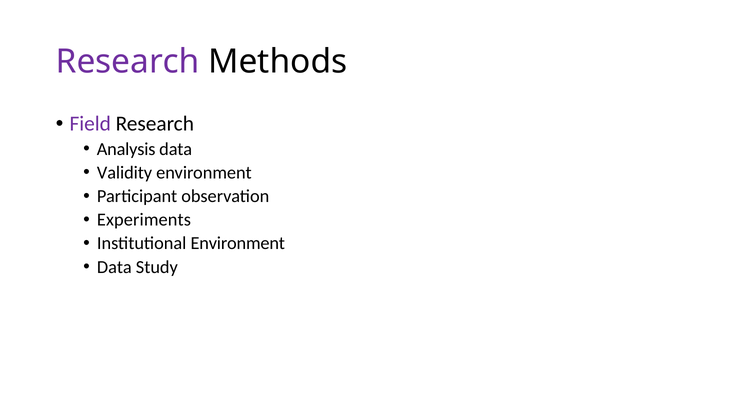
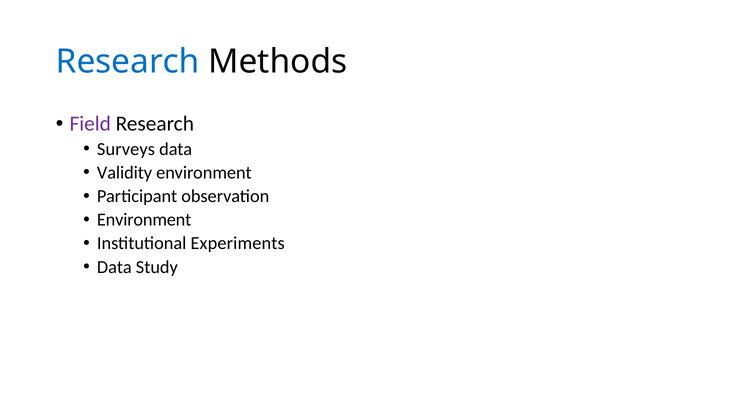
Research at (128, 61) colour: purple -> blue
Analysis: Analysis -> Surveys
Experiments at (144, 220): Experiments -> Environment
Institutional Environment: Environment -> Experiments
